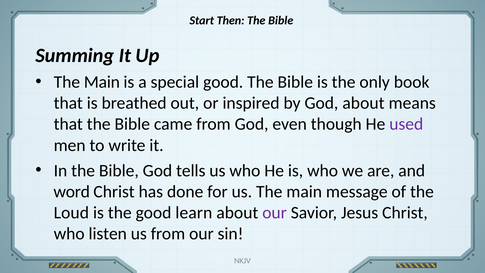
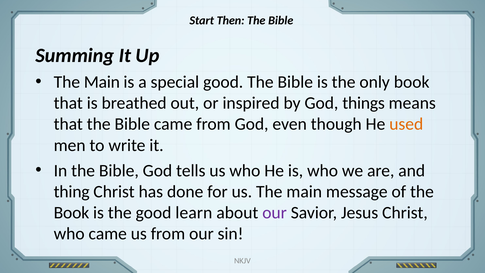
God about: about -> things
used colour: purple -> orange
word: word -> thing
Loud at (71, 212): Loud -> Book
who listen: listen -> came
